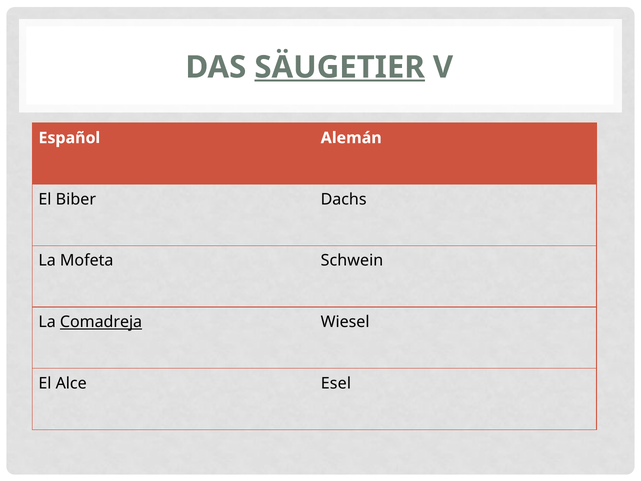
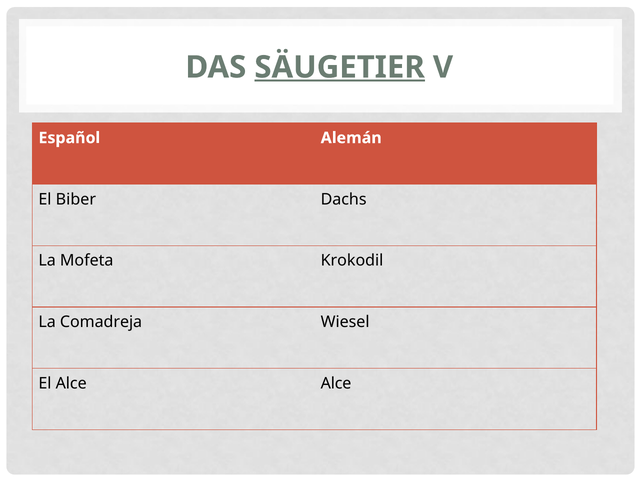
Schwein: Schwein -> Krokodil
Comadreja underline: present -> none
Alce Esel: Esel -> Alce
